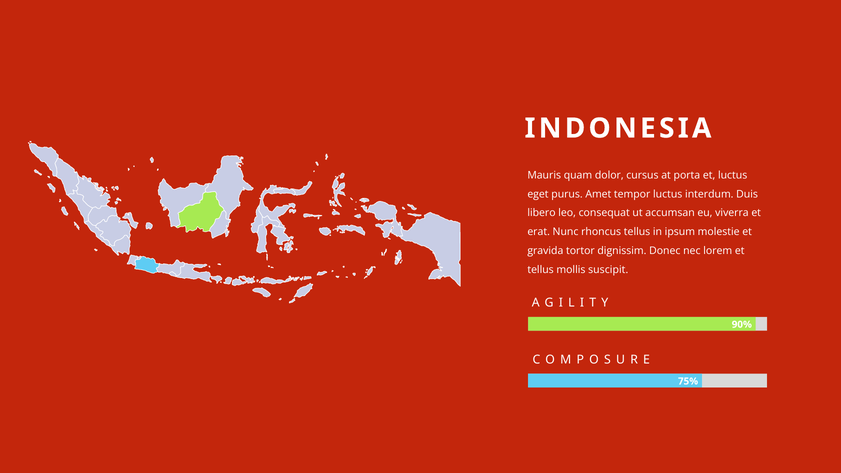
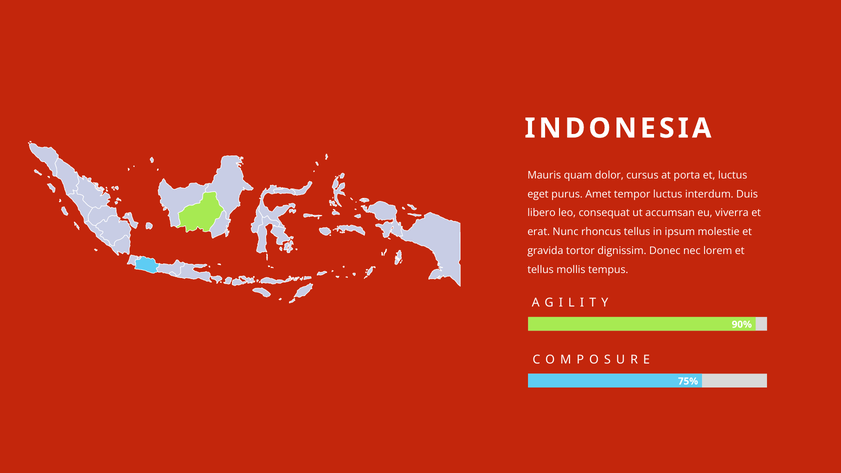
suscipit: suscipit -> tempus
